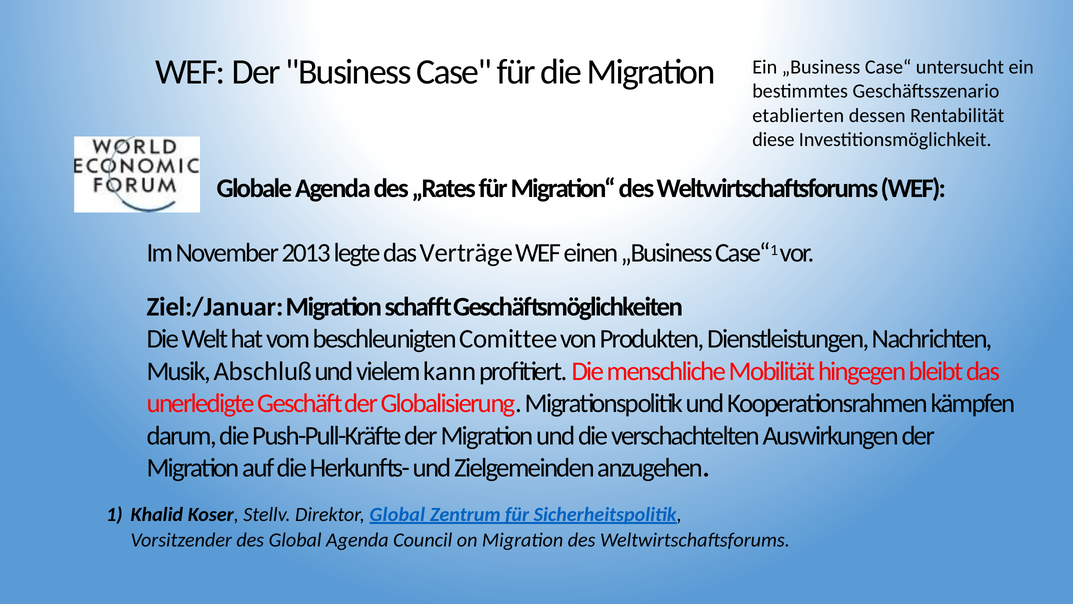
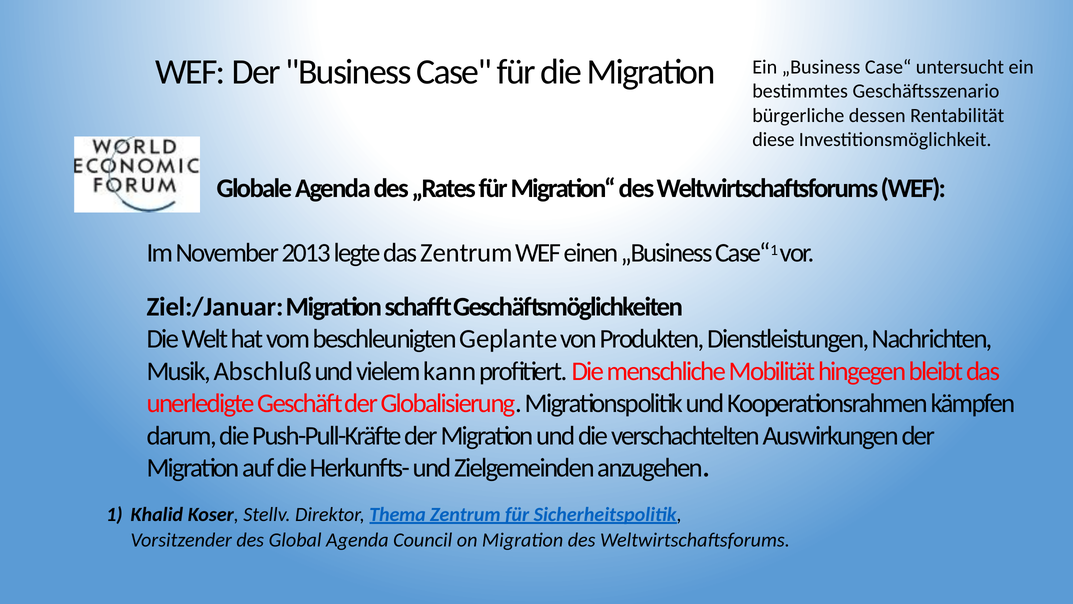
etablierten: etablierten -> bürgerliche
das Verträge: Verträge -> Zentrum
Comittee: Comittee -> Geplante
Direktor Global: Global -> Thema
